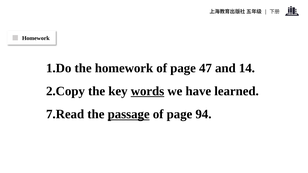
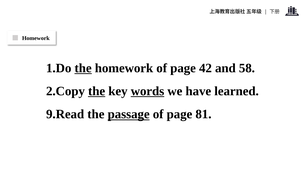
the at (83, 68) underline: none -> present
47: 47 -> 42
14: 14 -> 58
the at (97, 91) underline: none -> present
7.Read: 7.Read -> 9.Read
94: 94 -> 81
